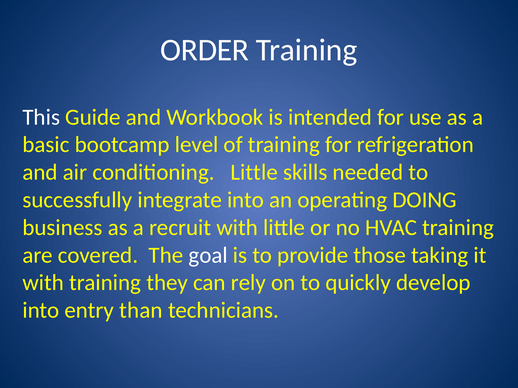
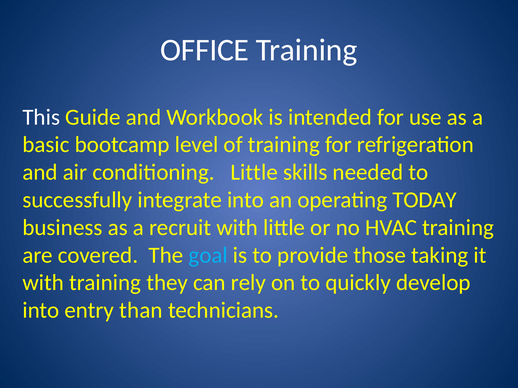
ORDER: ORDER -> OFFICE
DOING: DOING -> TODAY
goal colour: white -> light blue
